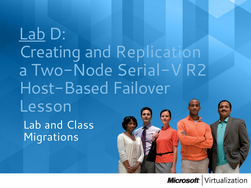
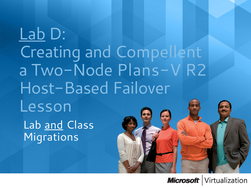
Replication: Replication -> Compellent
Serial-V: Serial-V -> Plans-V
and at (54, 125) underline: none -> present
